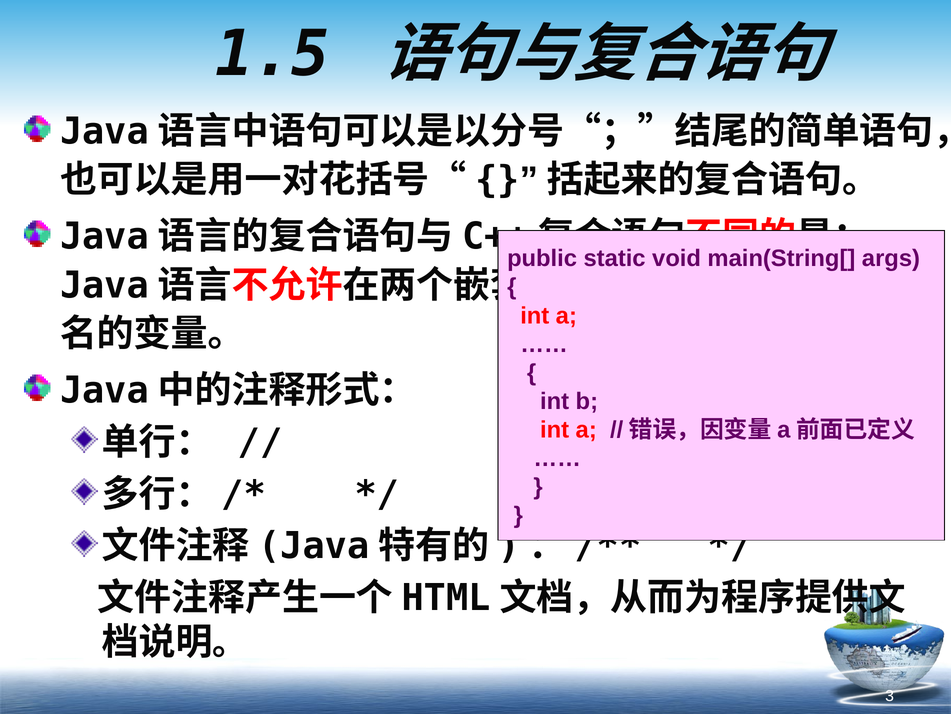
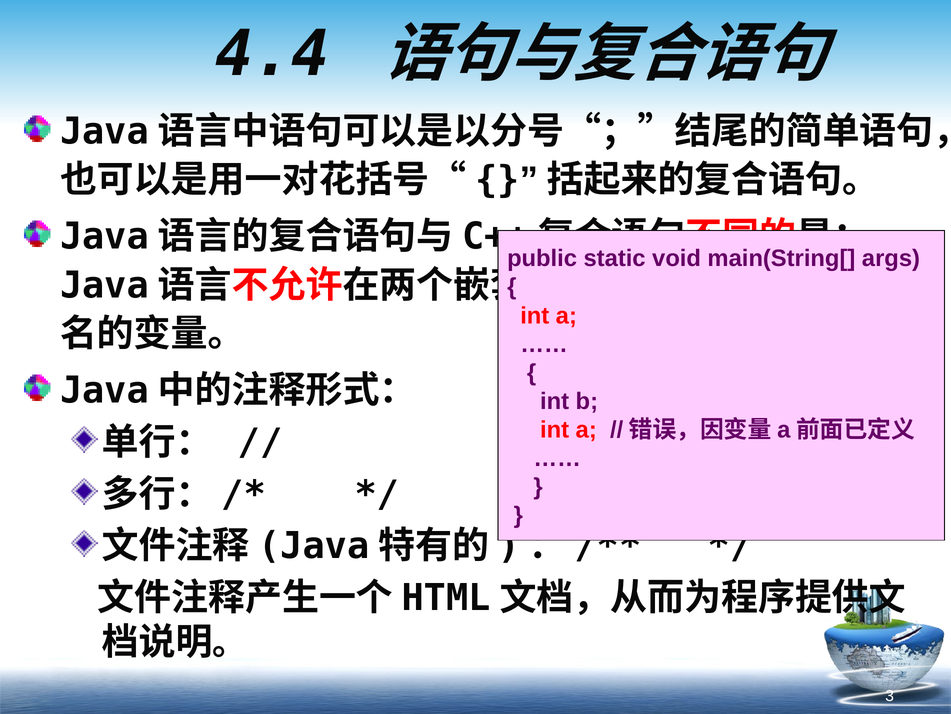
1.5: 1.5 -> 4.4
